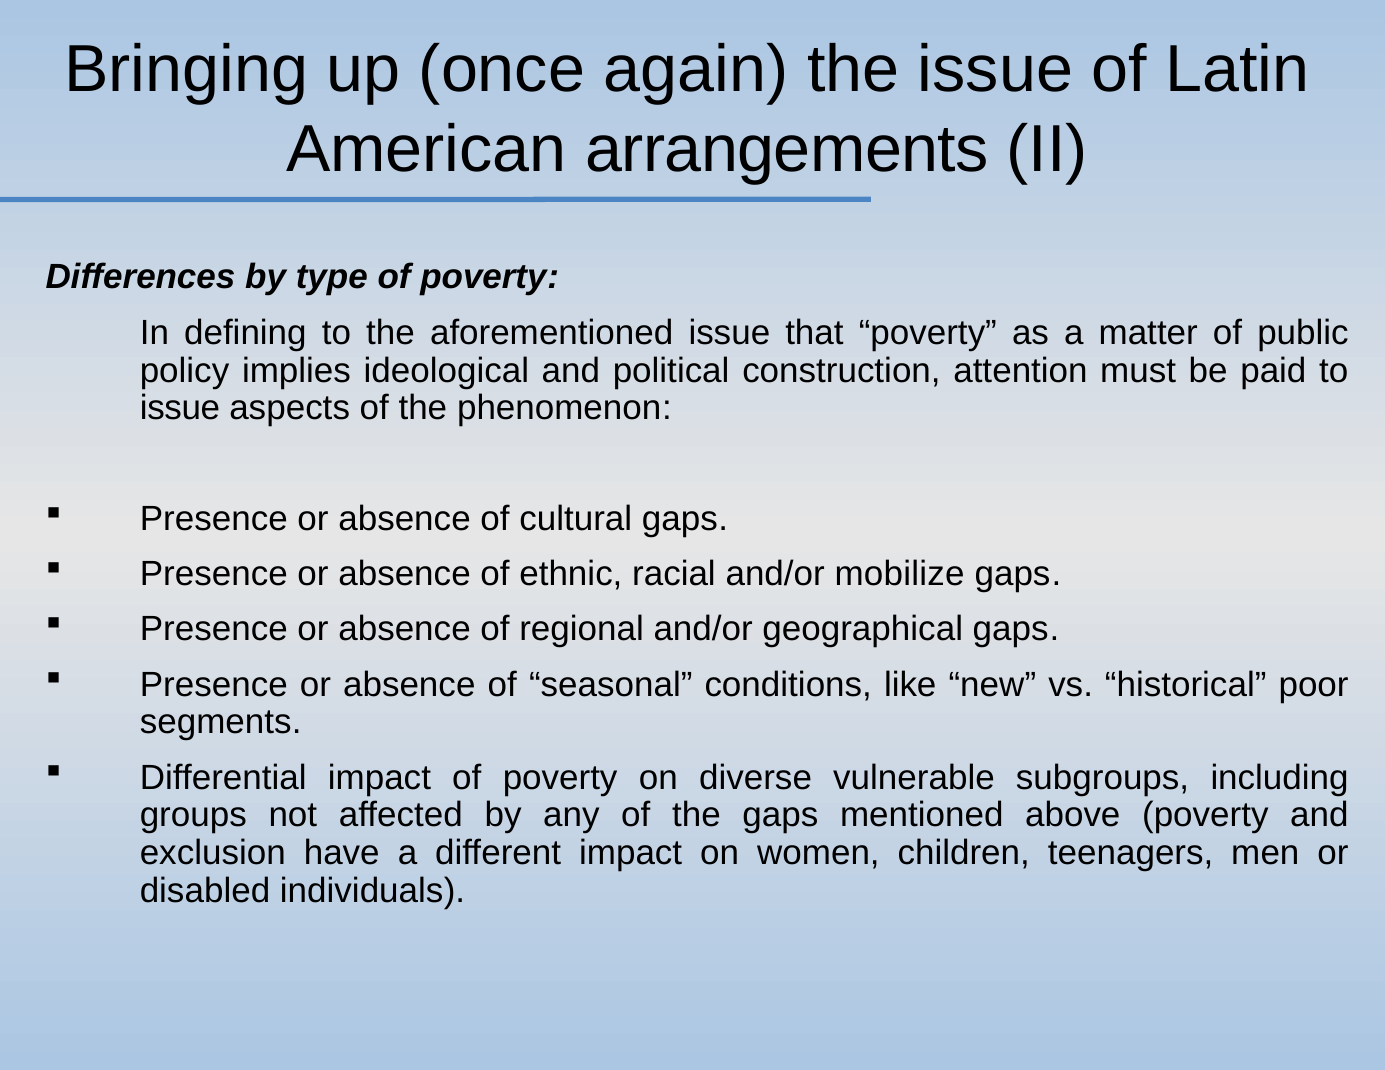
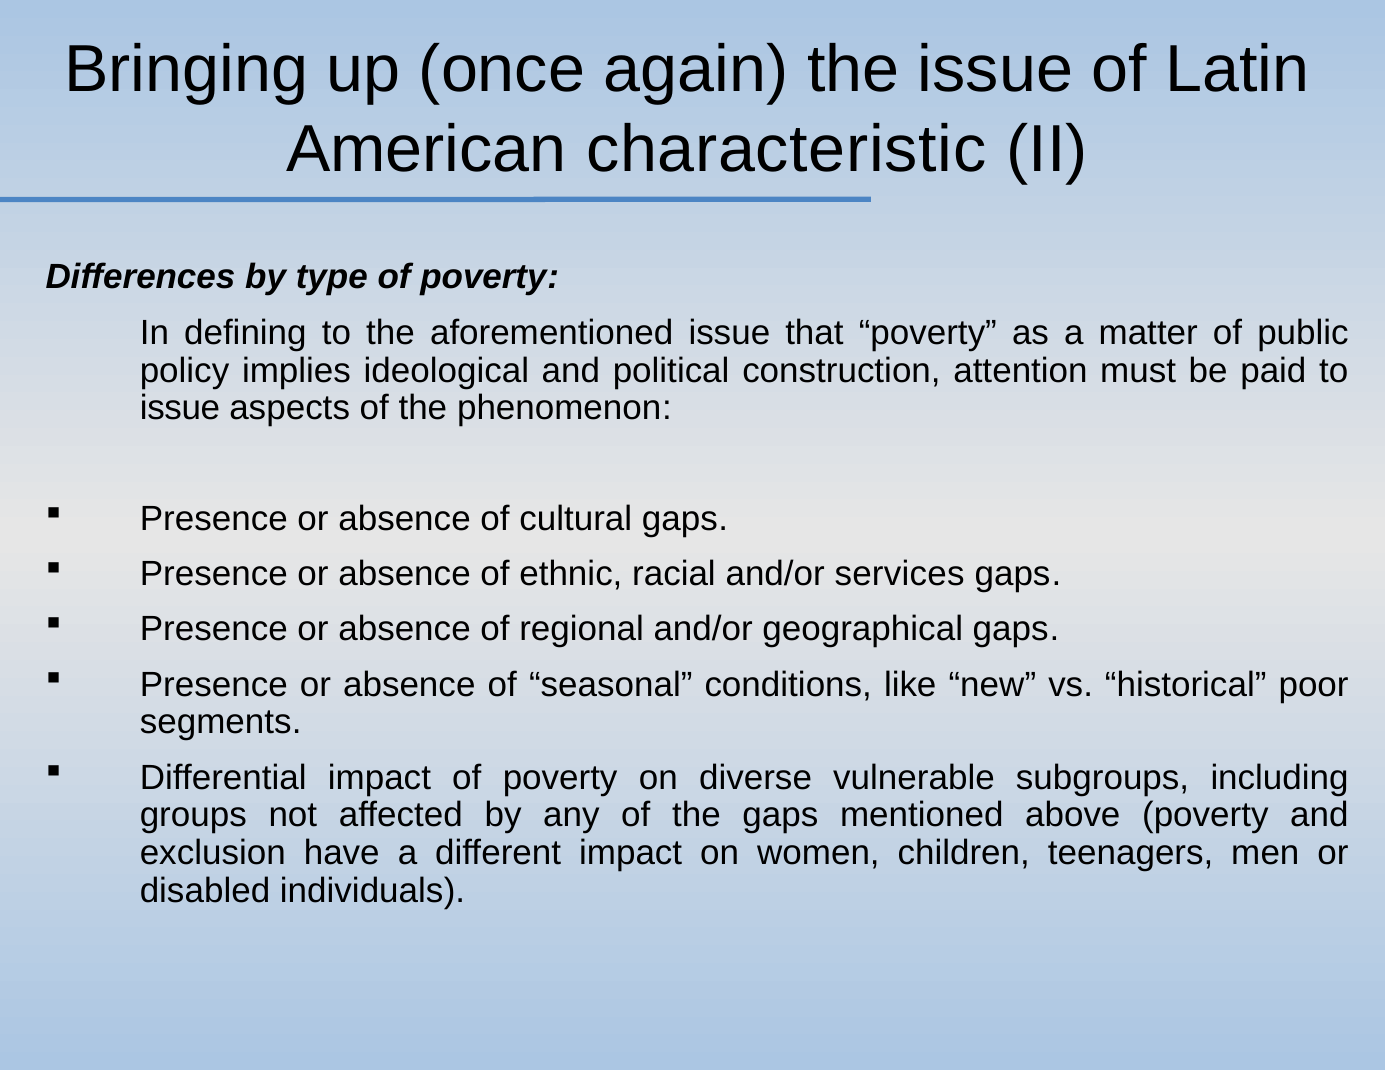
arrangements: arrangements -> characteristic
mobilize: mobilize -> services
